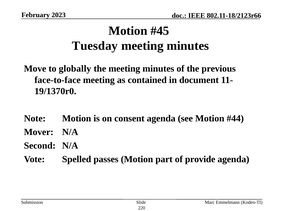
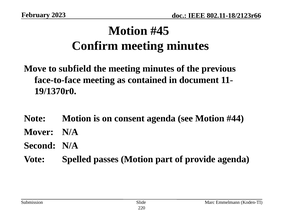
Tuesday: Tuesday -> Confirm
globally: globally -> subfield
